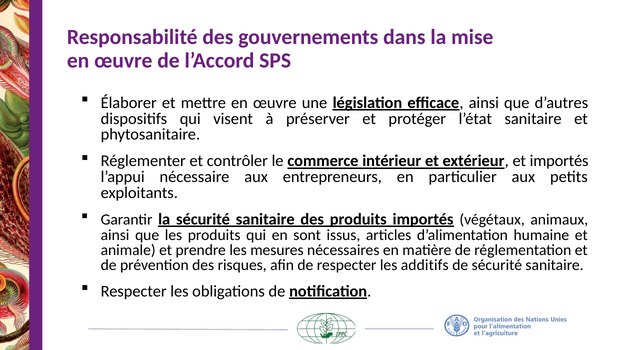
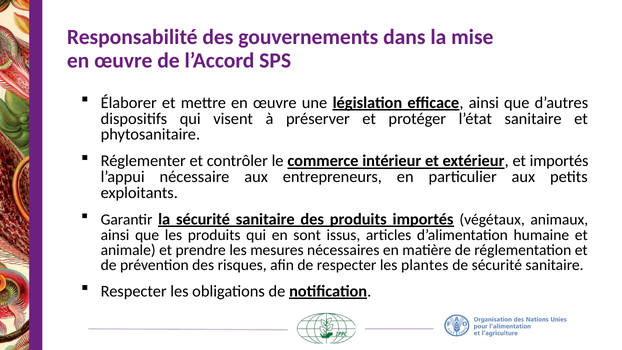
additifs: additifs -> plantes
